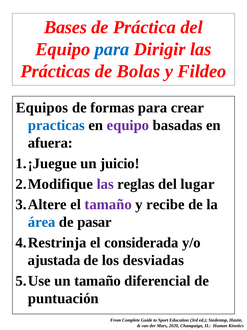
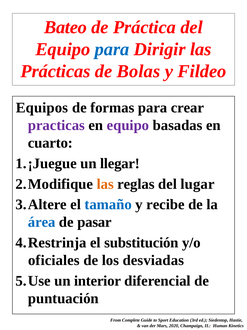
Bases: Bases -> Bateo
practicas colour: blue -> purple
afuera: afuera -> cuarto
juicio: juicio -> llegar
las at (105, 184) colour: purple -> orange
tamaño at (108, 204) colour: purple -> blue
considerada: considerada -> substitución
ajustada: ajustada -> oficiales
un tamaño: tamaño -> interior
